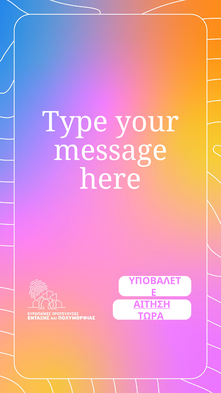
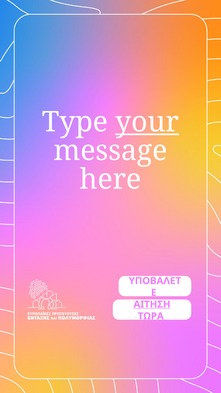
your underline: none -> present
